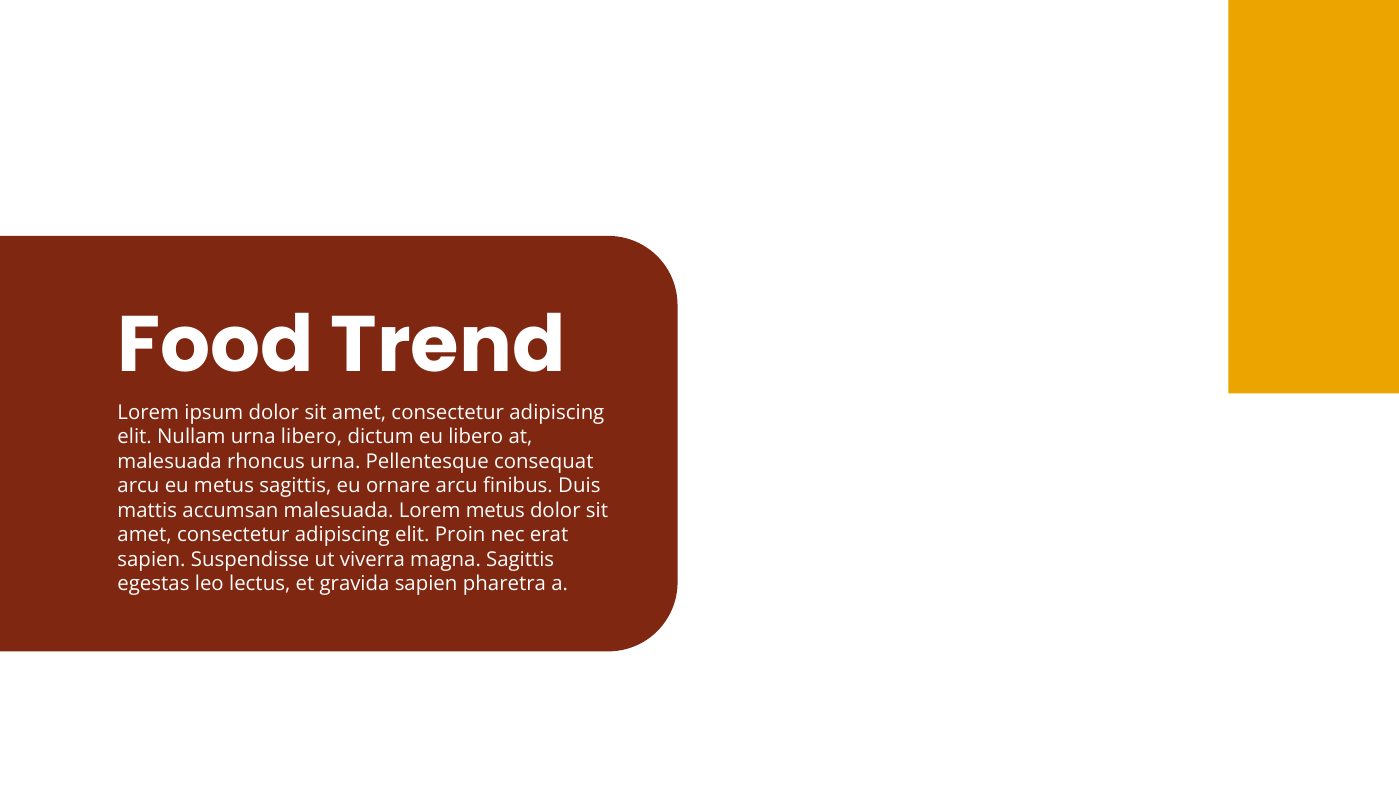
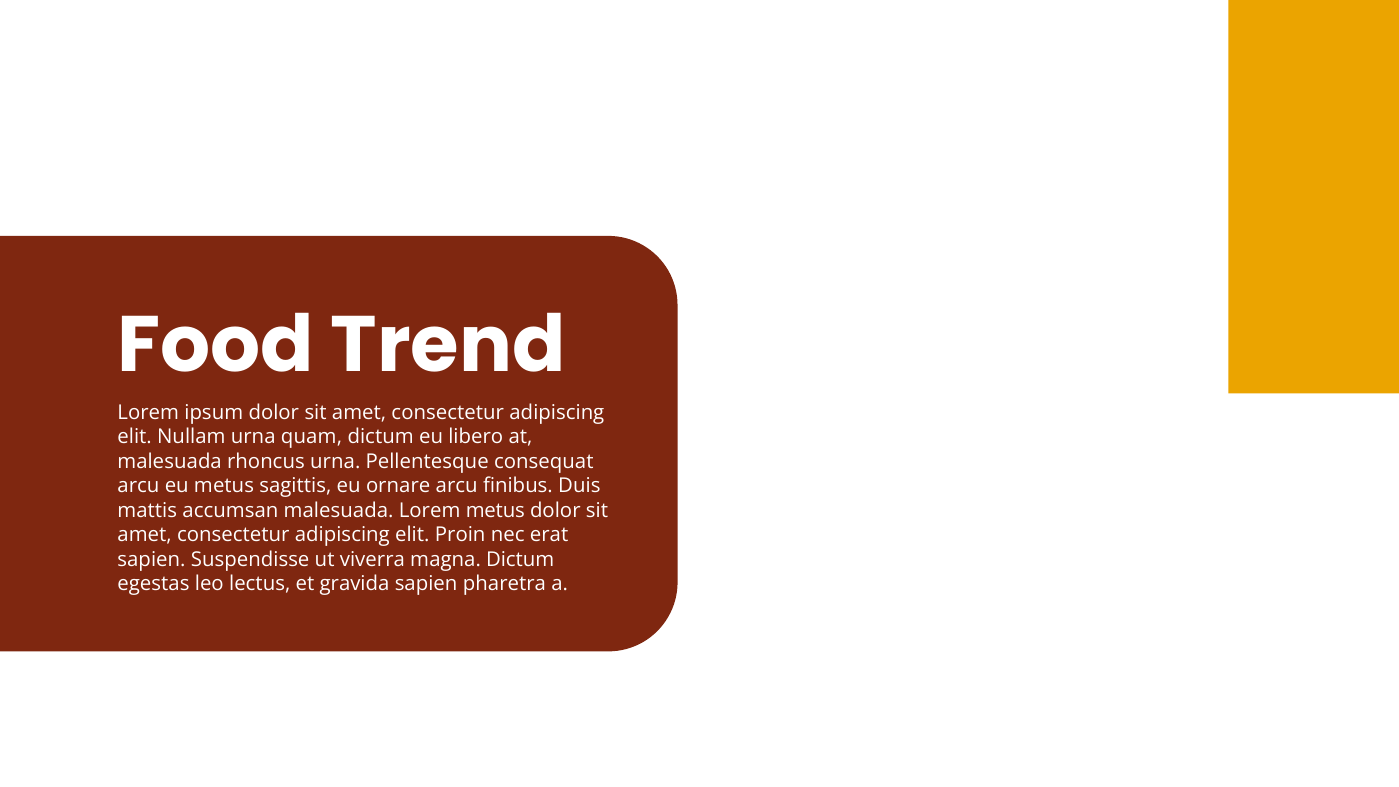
urna libero: libero -> quam
magna Sagittis: Sagittis -> Dictum
